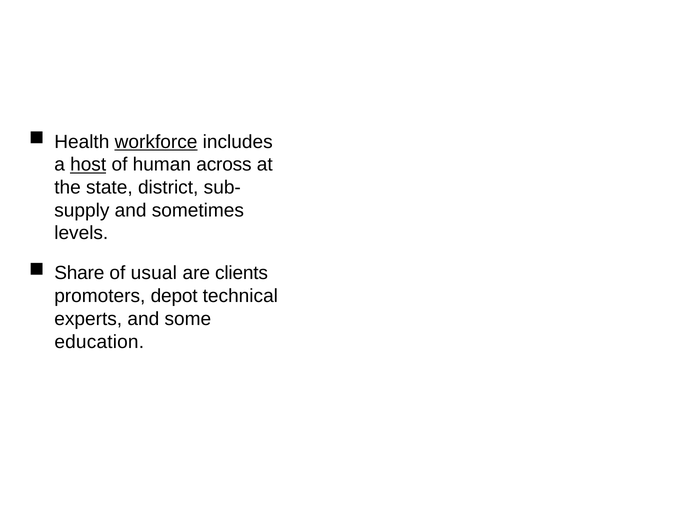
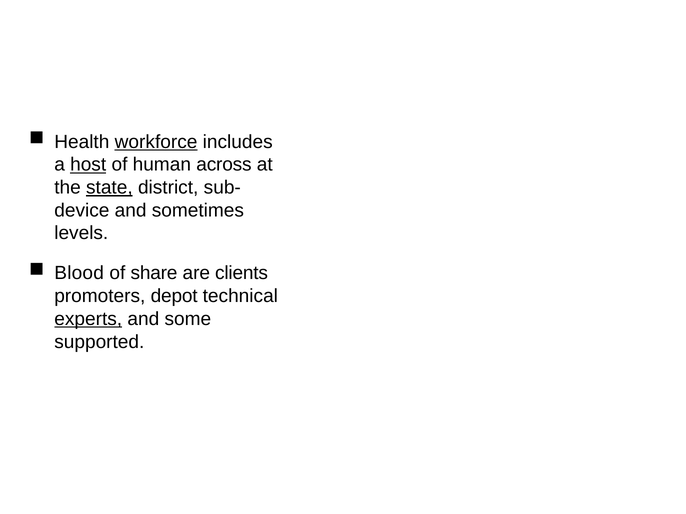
state underline: none -> present
supply: supply -> device
Share: Share -> Blood
usual: usual -> share
experts underline: none -> present
education: education -> supported
